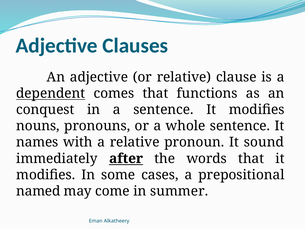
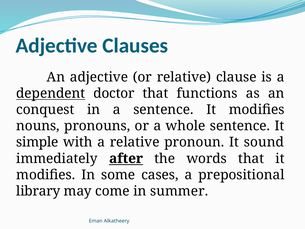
comes: comes -> doctor
names: names -> simple
named: named -> library
